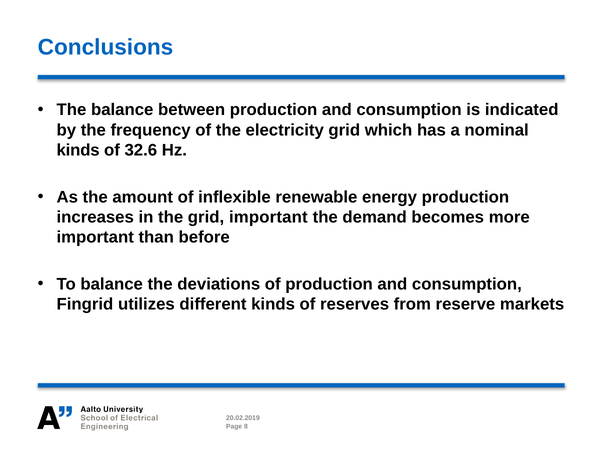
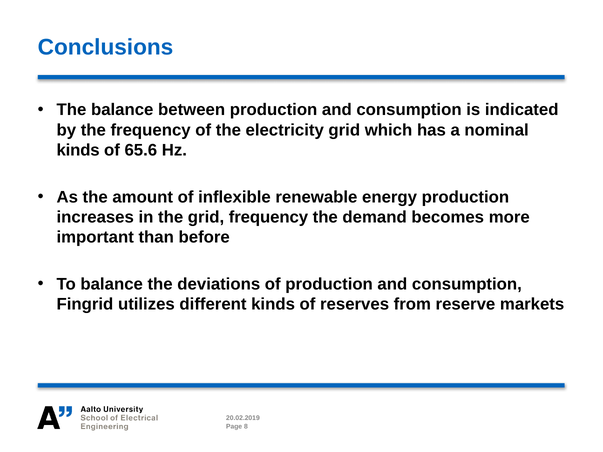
32.6: 32.6 -> 65.6
grid important: important -> frequency
